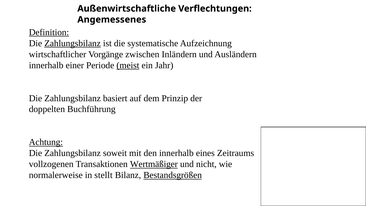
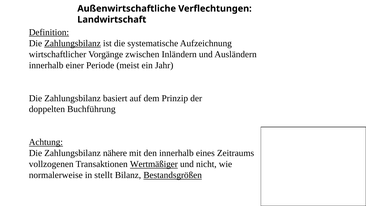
Angemessenes: Angemessenes -> Landwirtschaft
meist underline: present -> none
soweit: soweit -> nähere
